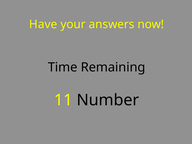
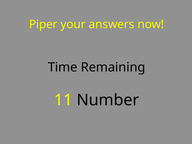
Have: Have -> Piper
